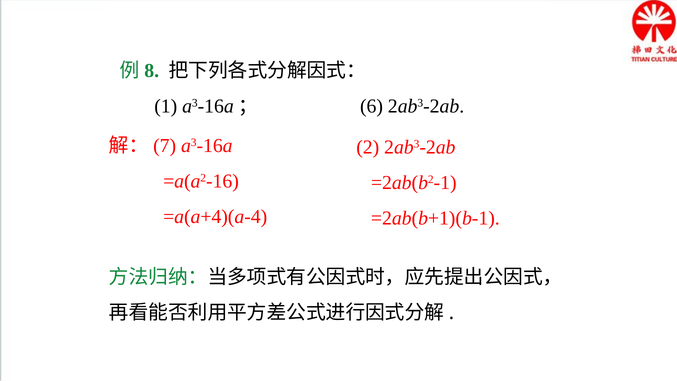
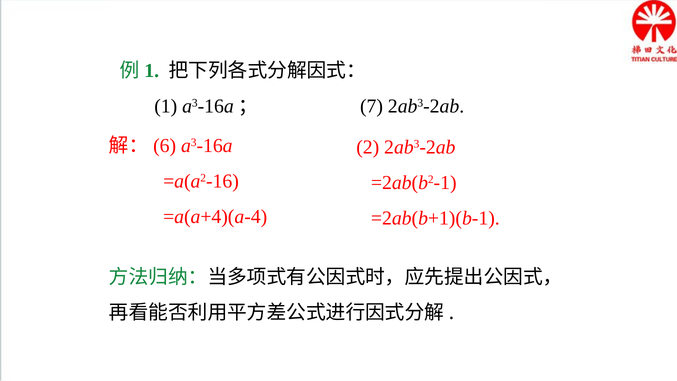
8 at (152, 71): 8 -> 1
6: 6 -> 7
7: 7 -> 6
